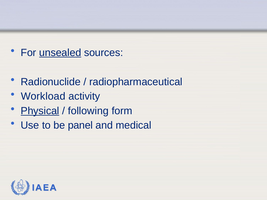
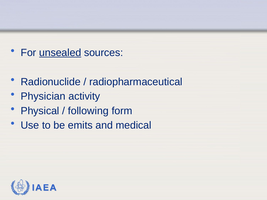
Workload: Workload -> Physician
Physical underline: present -> none
panel: panel -> emits
